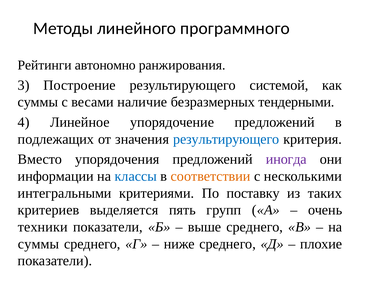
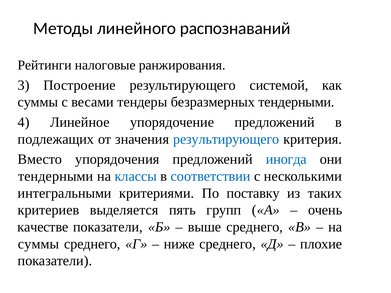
программного: программного -> распознаваний
автономно: автономно -> налоговые
наличие: наличие -> тендеры
иногда colour: purple -> blue
информации at (56, 176): информации -> тендерными
соответствии colour: orange -> blue
техники: техники -> качестве
